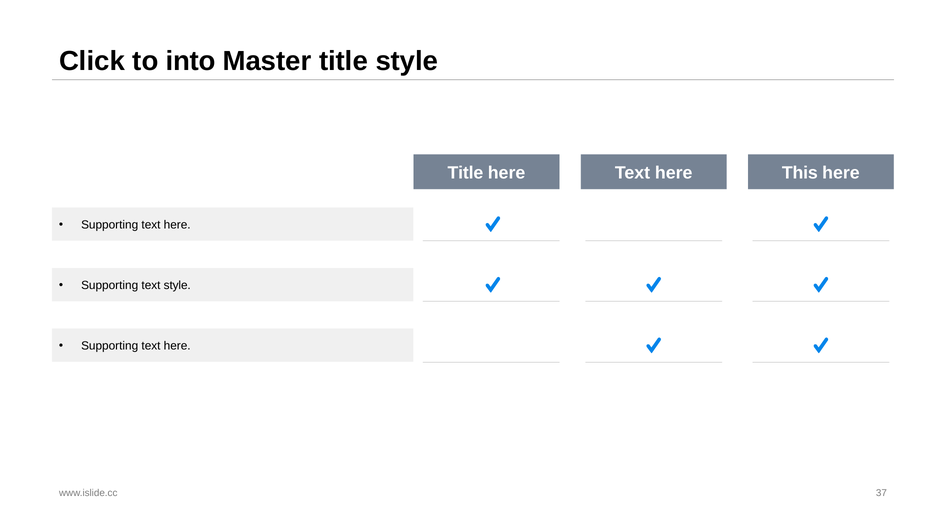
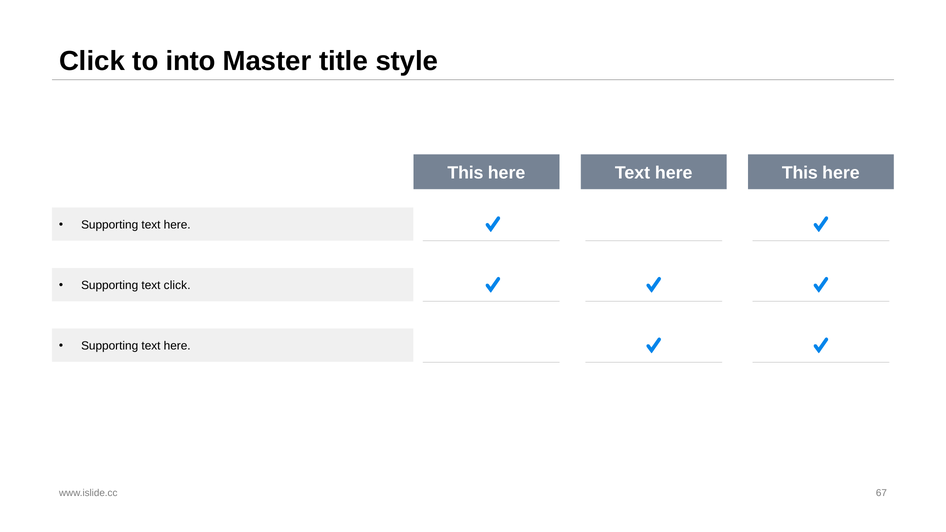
Title at (465, 173): Title -> This
text style: style -> click
37: 37 -> 67
